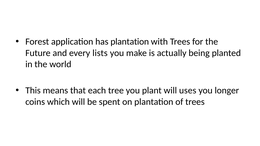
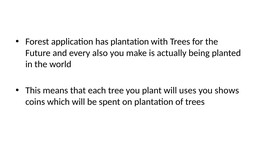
lists: lists -> also
longer: longer -> shows
